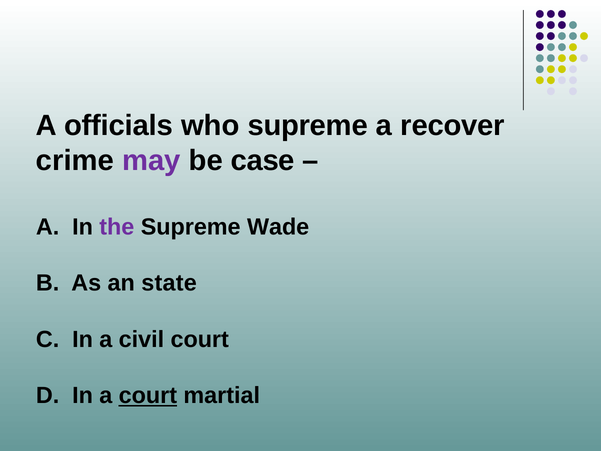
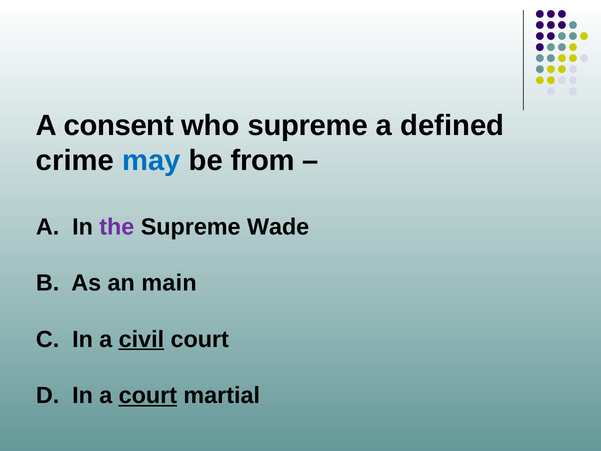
officials: officials -> consent
recover: recover -> defined
may colour: purple -> blue
case: case -> from
state: state -> main
civil underline: none -> present
